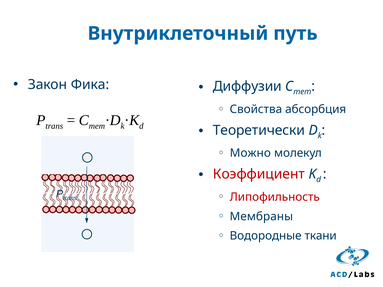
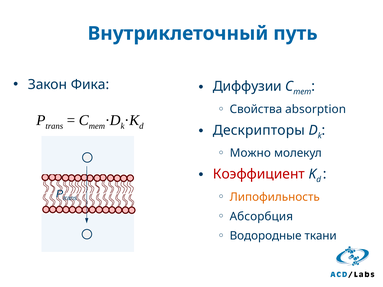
абсорбция: абсорбция -> absorption
Теоретически: Теоретически -> Дескрипторы
Липофильность colour: red -> orange
Мембраны: Мембраны -> Абсорбция
